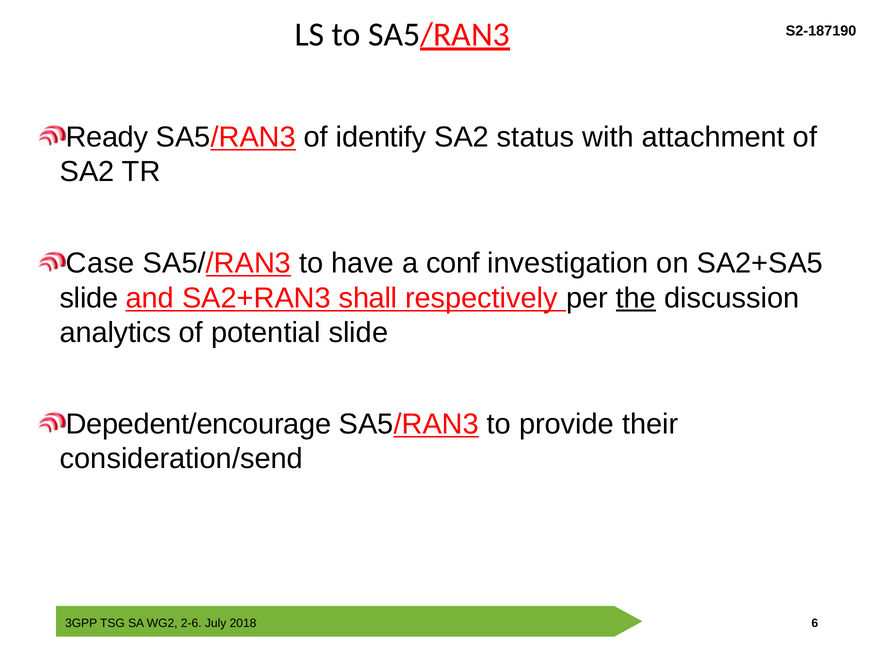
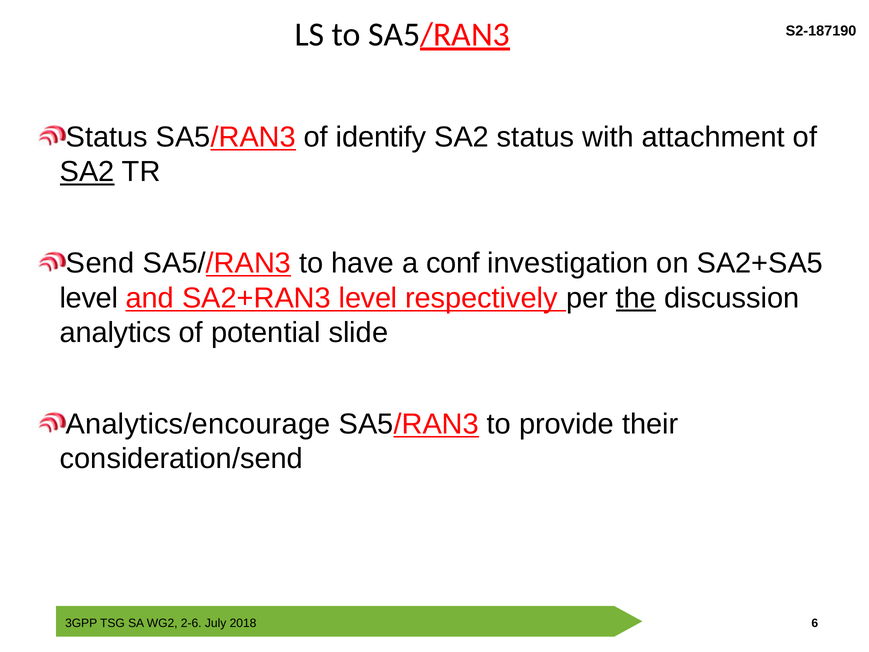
Ready at (107, 137): Ready -> Status
SA2 at (87, 172) underline: none -> present
Case: Case -> Send
slide at (89, 298): slide -> level
SA2+RAN3 shall: shall -> level
Depedent/encourage: Depedent/encourage -> Analytics/encourage
